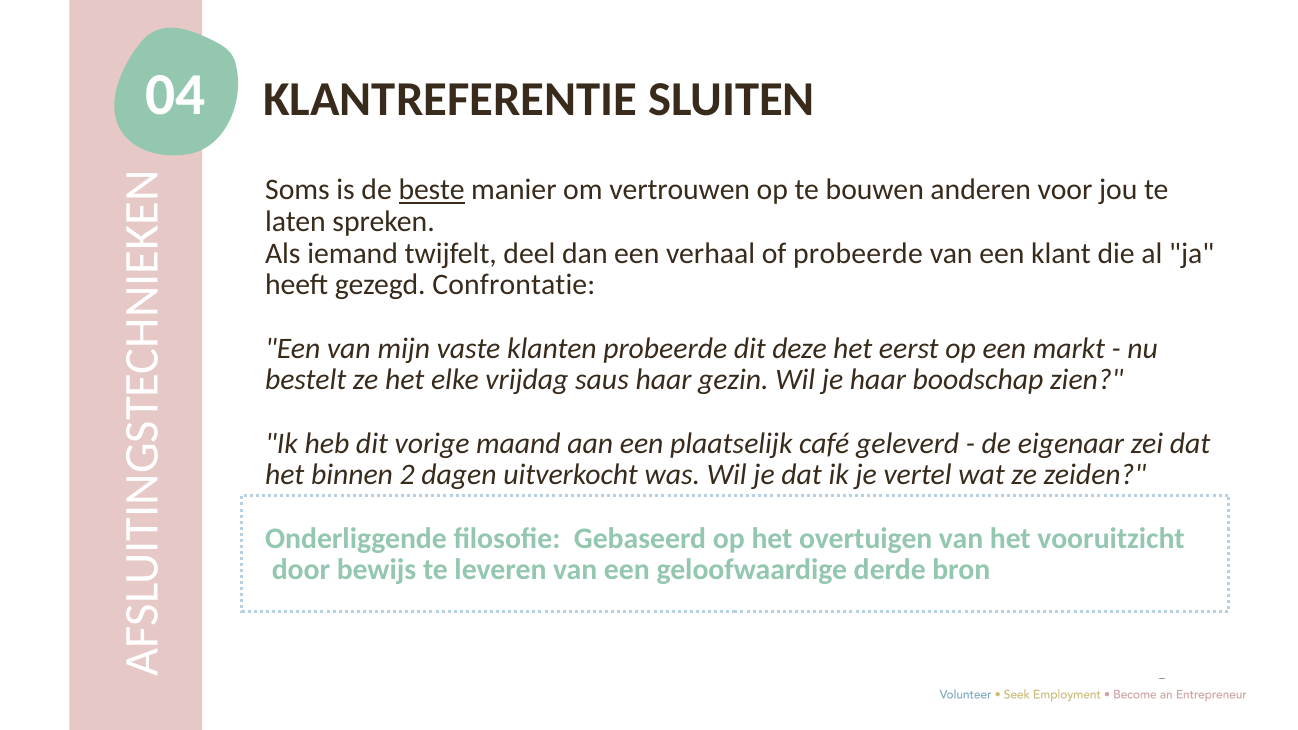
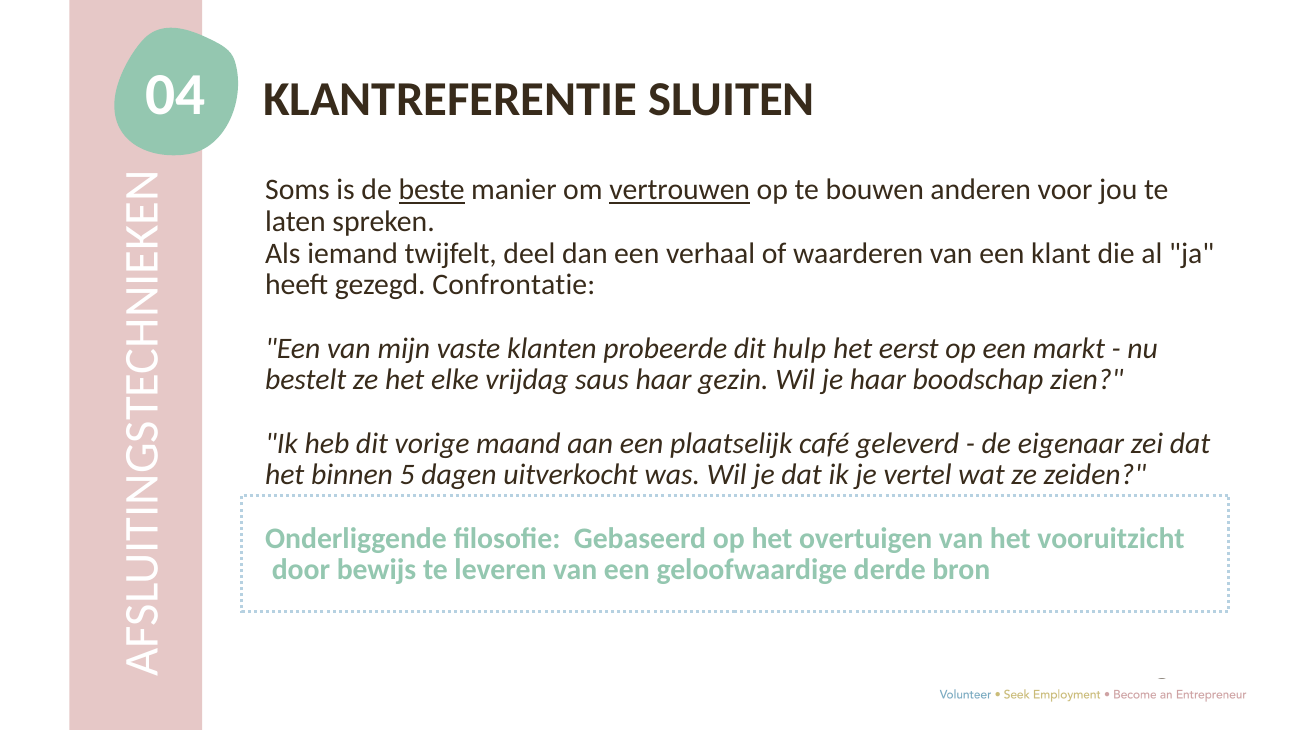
vertrouwen underline: none -> present
of probeerde: probeerde -> waarderen
deze: deze -> hulp
2: 2 -> 5
